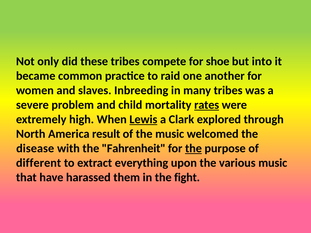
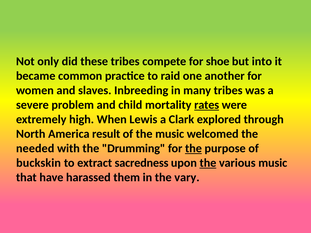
Lewis underline: present -> none
disease: disease -> needed
Fahrenheit: Fahrenheit -> Drumming
different: different -> buckskin
everything: everything -> sacredness
the at (208, 163) underline: none -> present
fight: fight -> vary
